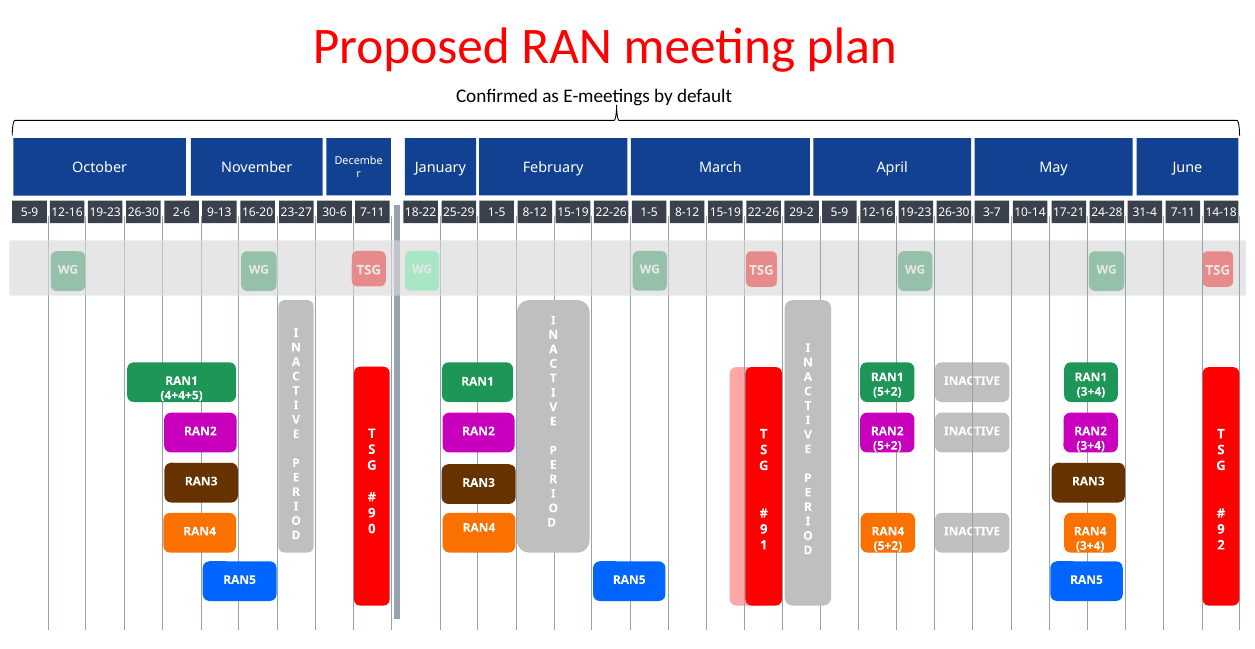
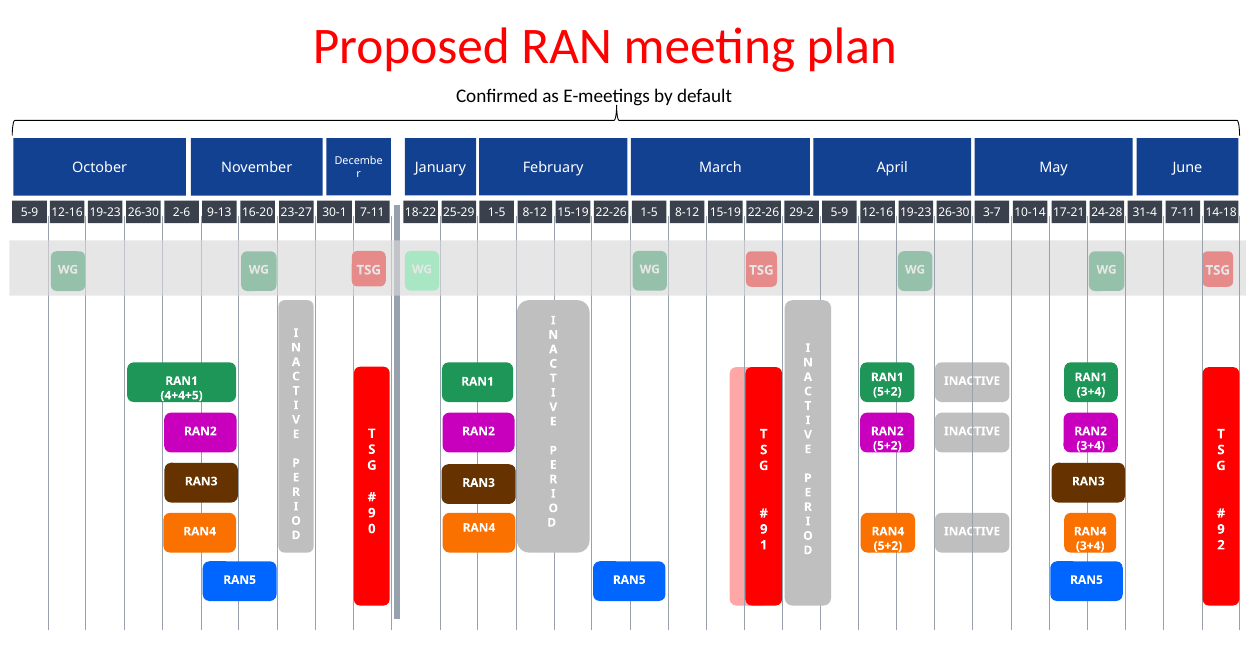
30-6: 30-6 -> 30-1
